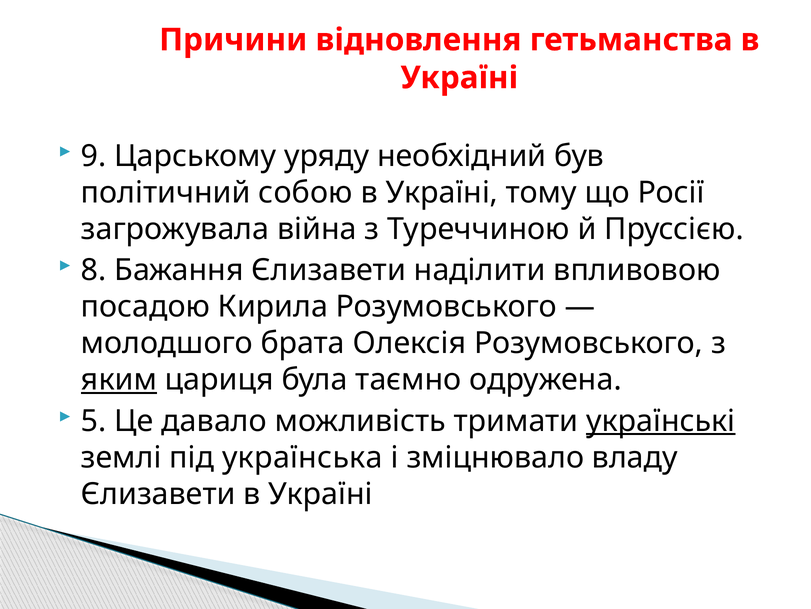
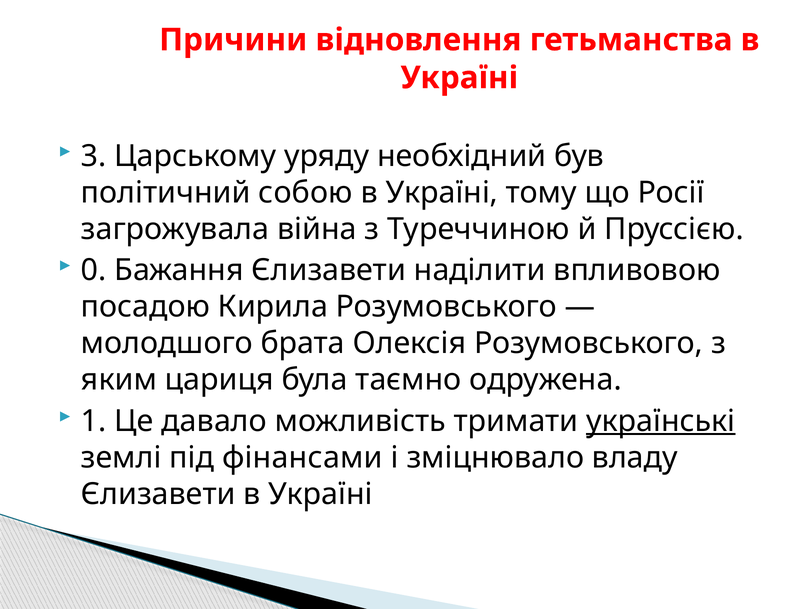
9: 9 -> 3
8: 8 -> 0
яким underline: present -> none
5: 5 -> 1
українська: українська -> фінансами
